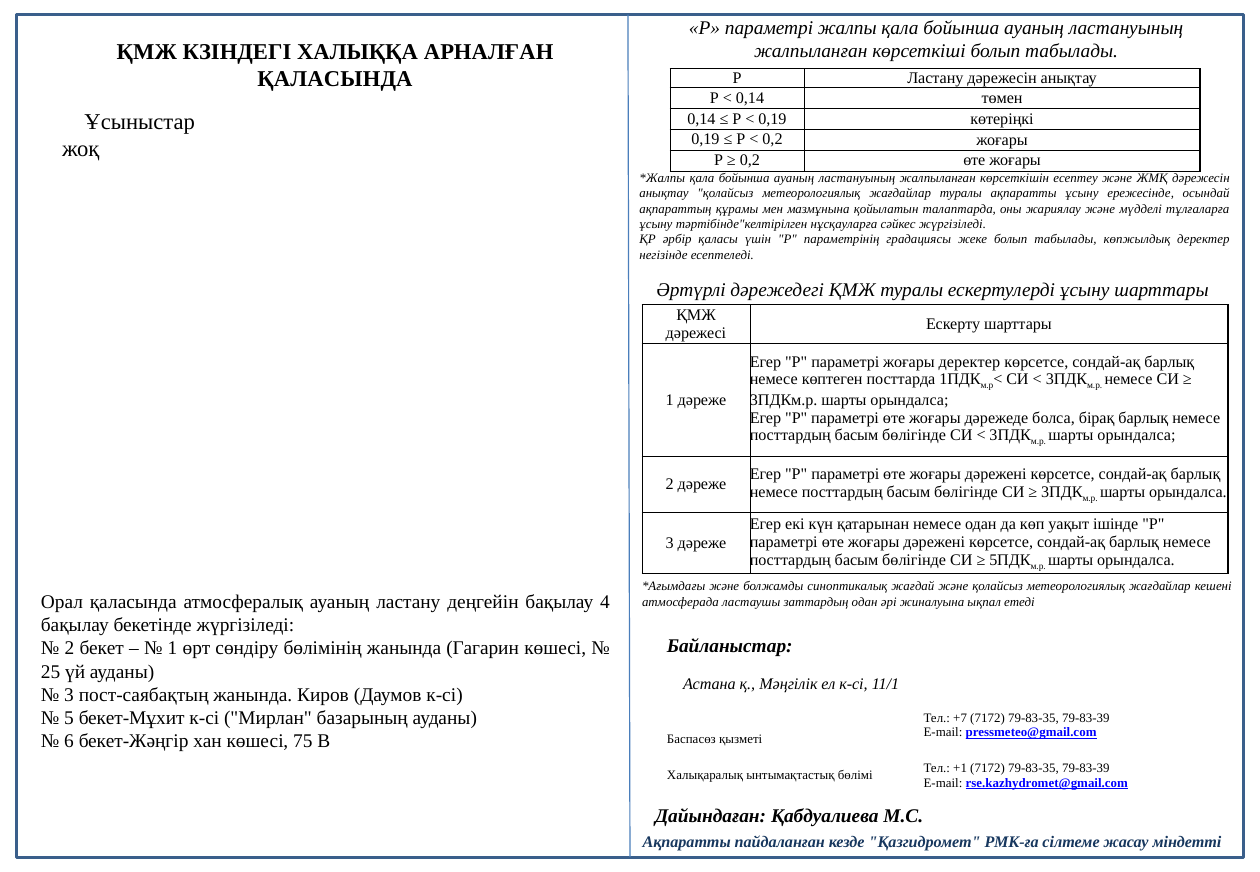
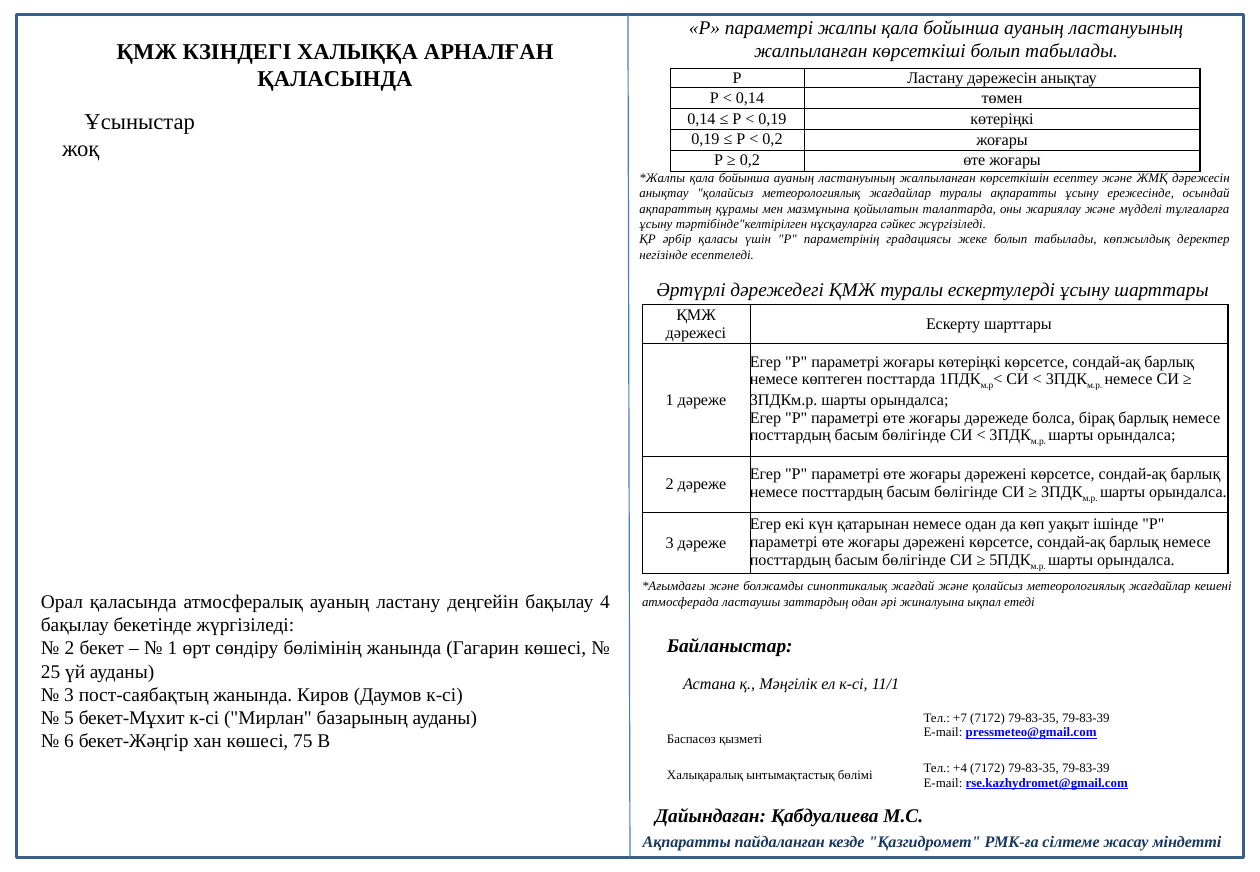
жоғары деректер: деректер -> көтеріңкі
+1: +1 -> +4
